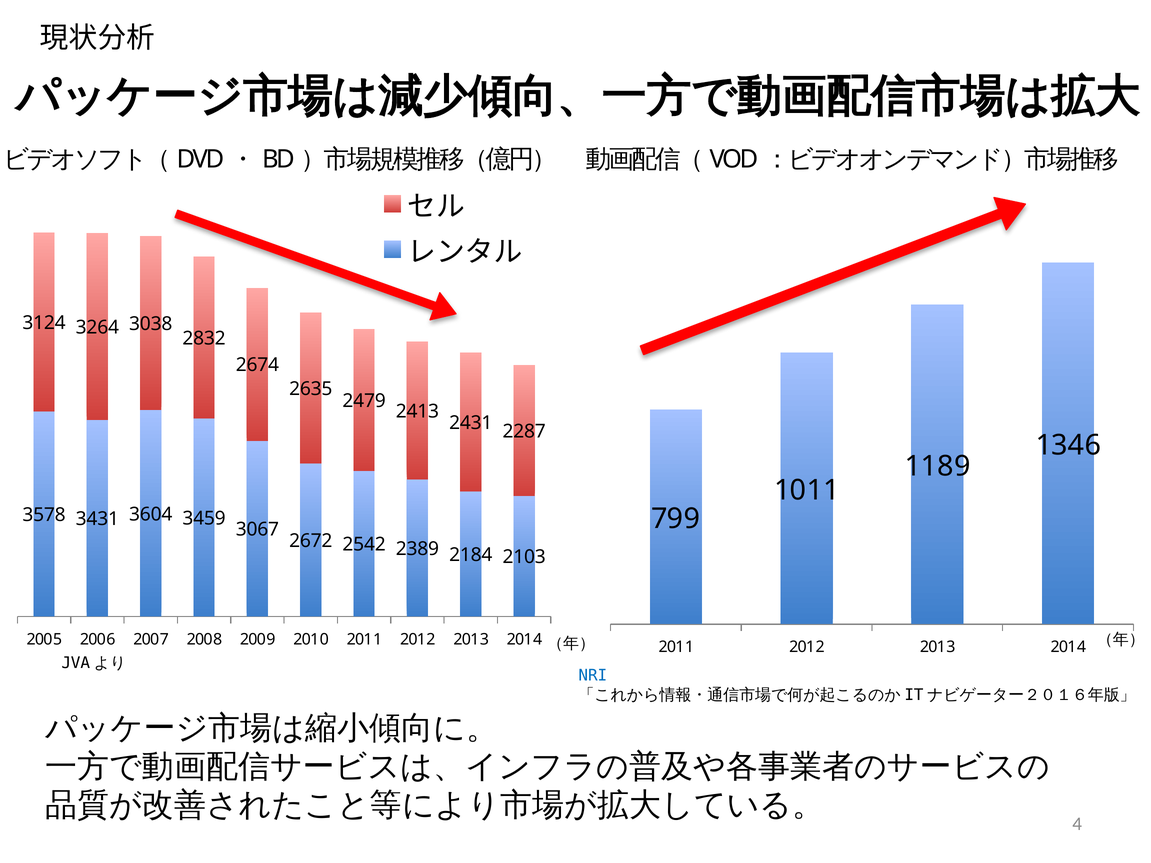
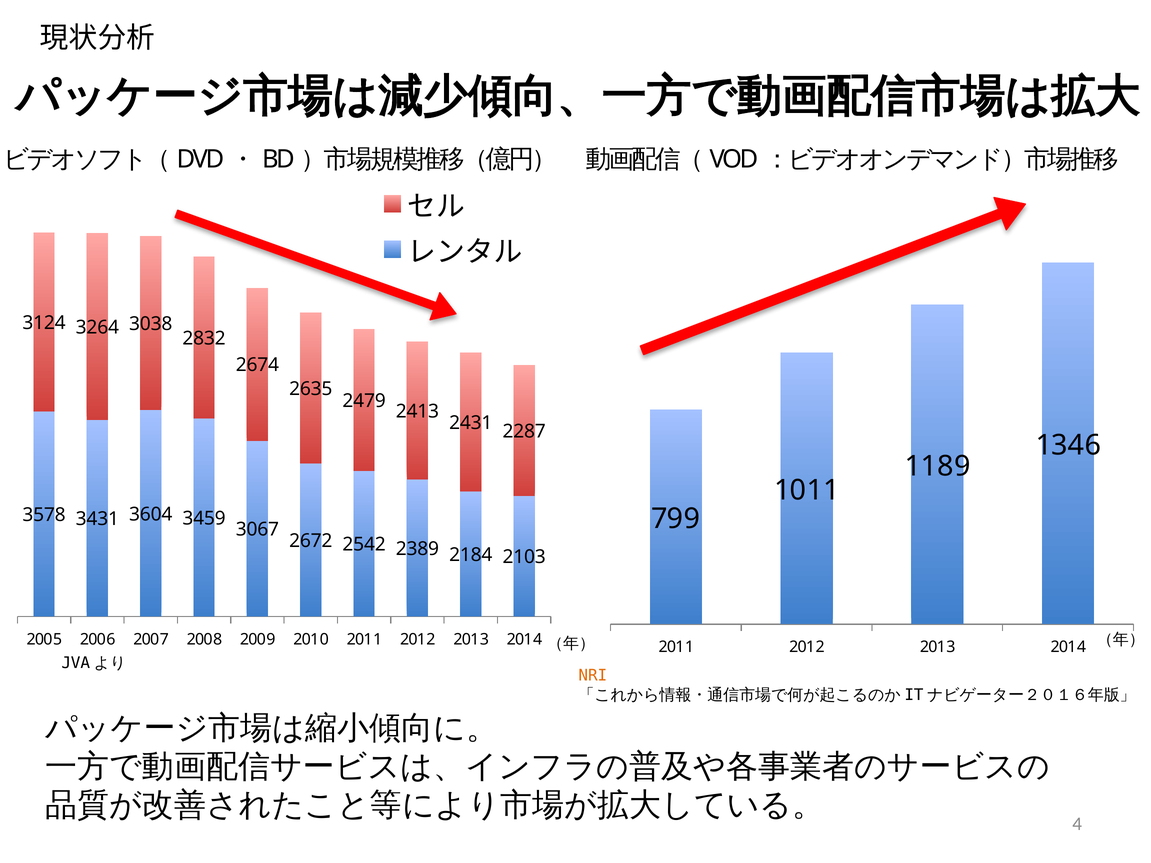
NRI colour: blue -> orange
